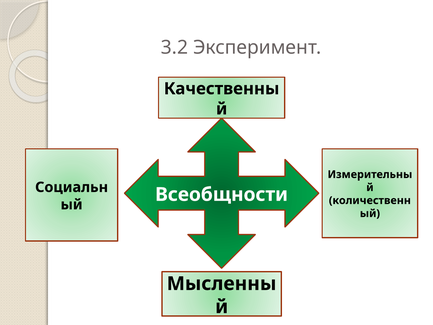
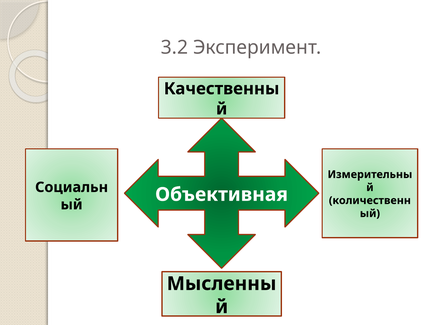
Всеобщности: Всеобщности -> Объективная
